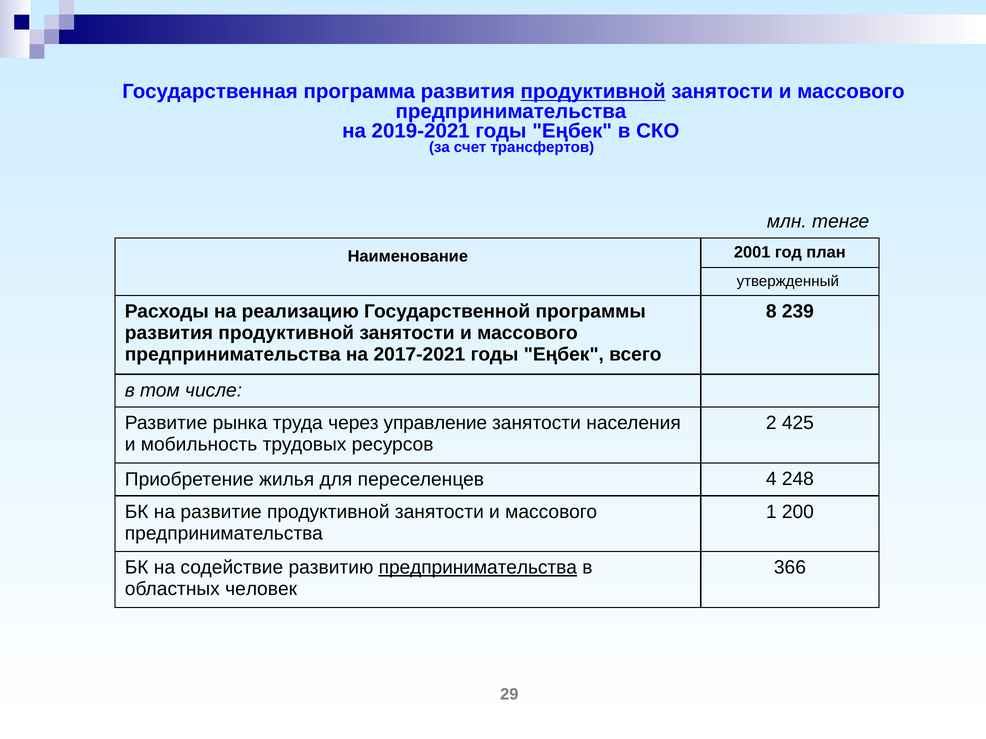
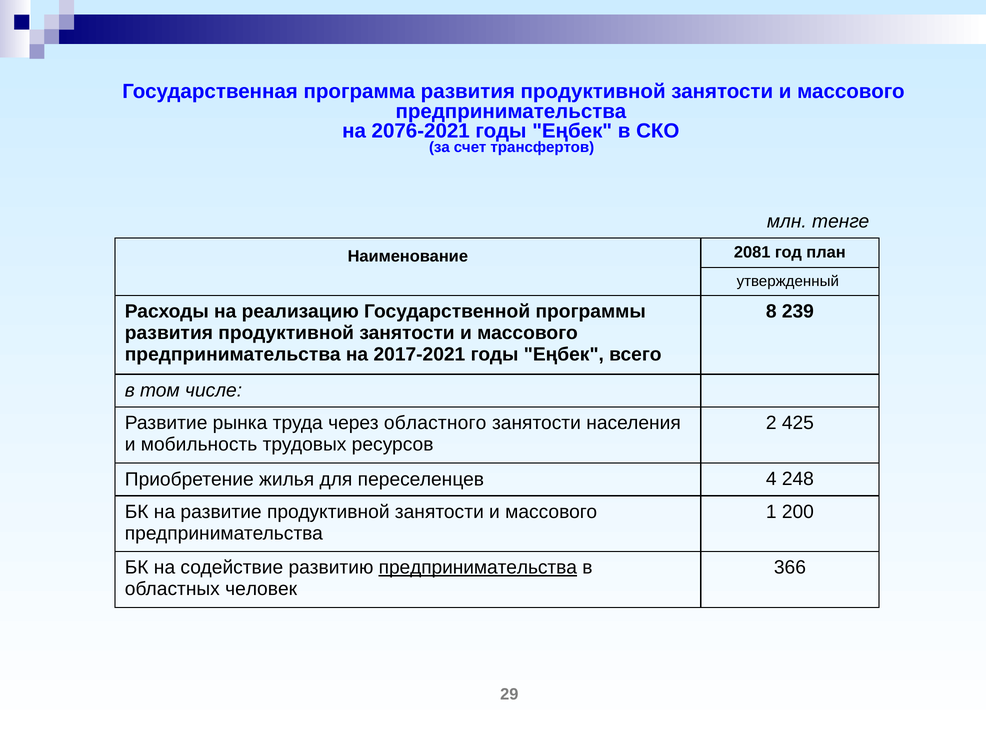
продуктивной at (593, 92) underline: present -> none
2019-2021: 2019-2021 -> 2076-2021
2001: 2001 -> 2081
управление: управление -> областного
